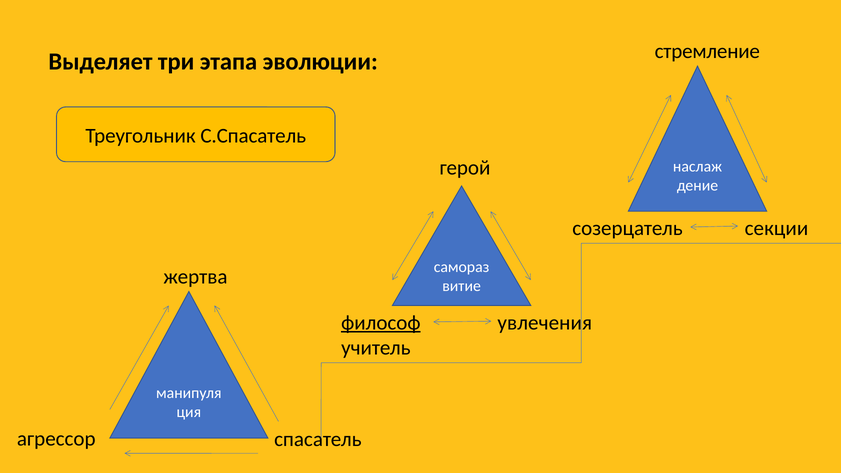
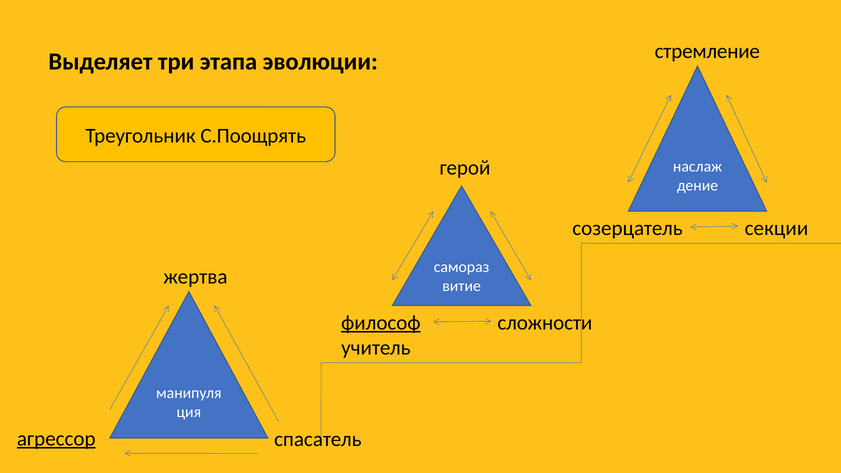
С.Спасатель: С.Спасатель -> С.Поощрять
увлечения: увлечения -> сложности
агрессор underline: none -> present
